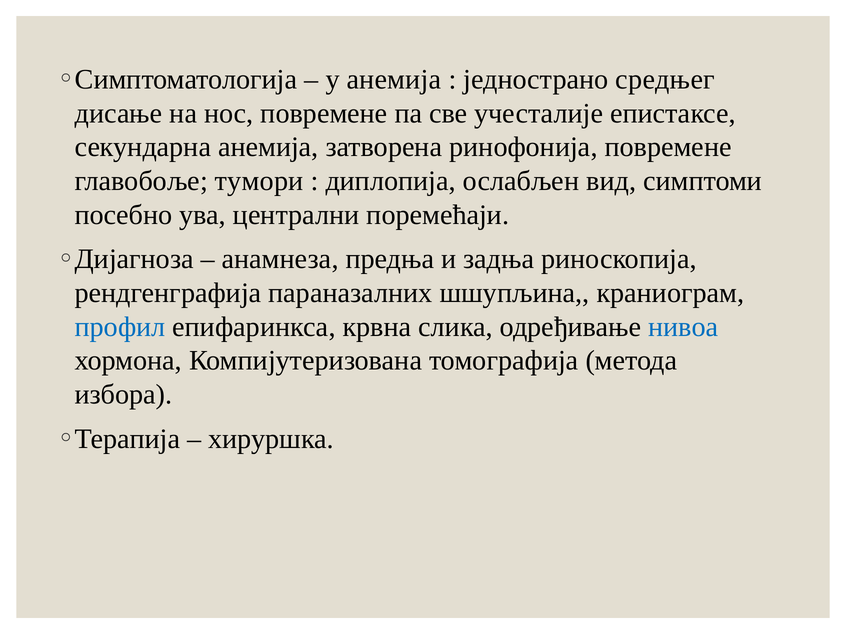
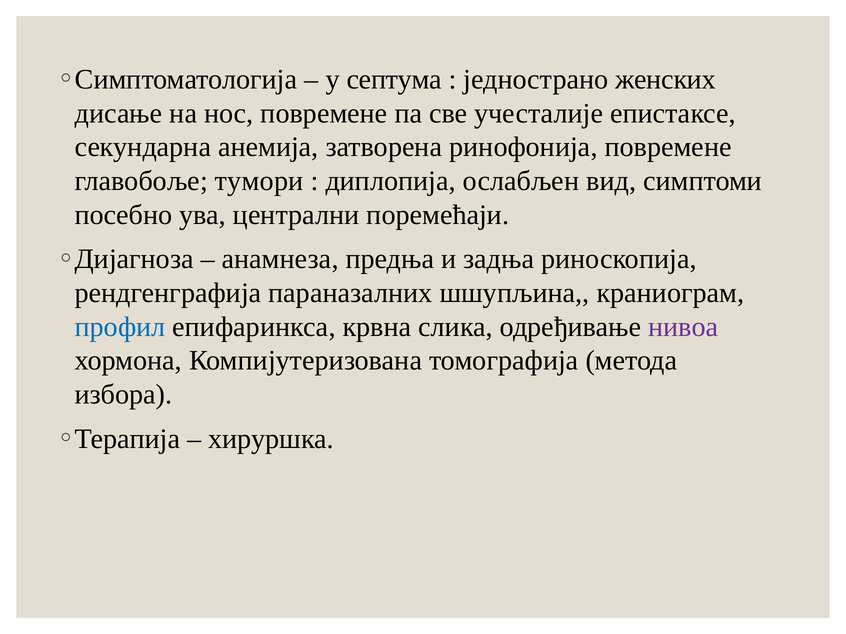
у анемија: анемија -> септума
средњег: средњег -> женских
нивоа colour: blue -> purple
